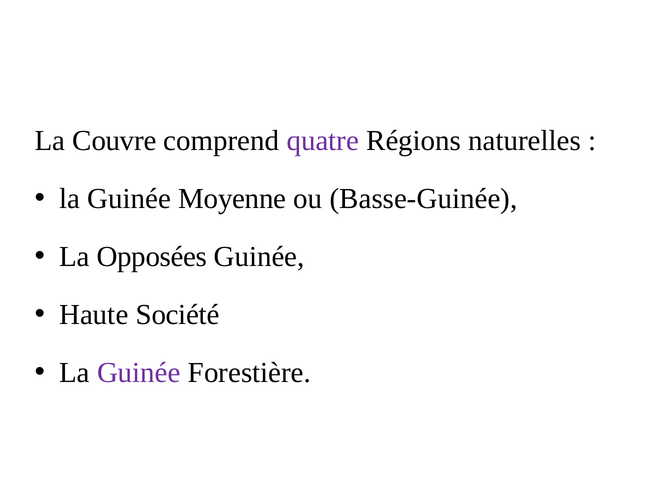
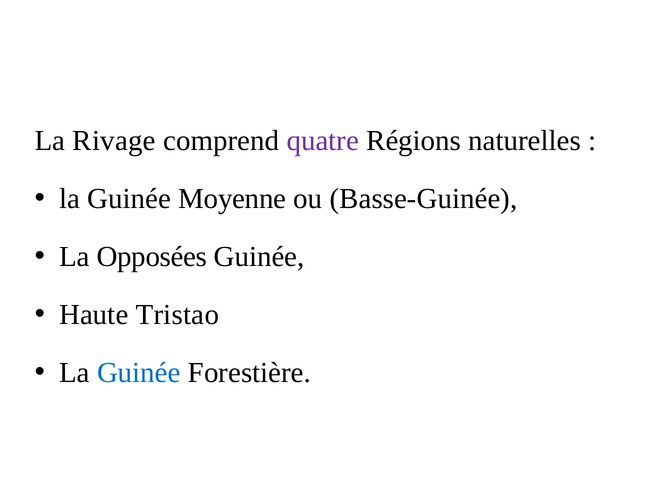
Couvre: Couvre -> Rivage
Société: Société -> Tristao
Guinée at (139, 373) colour: purple -> blue
